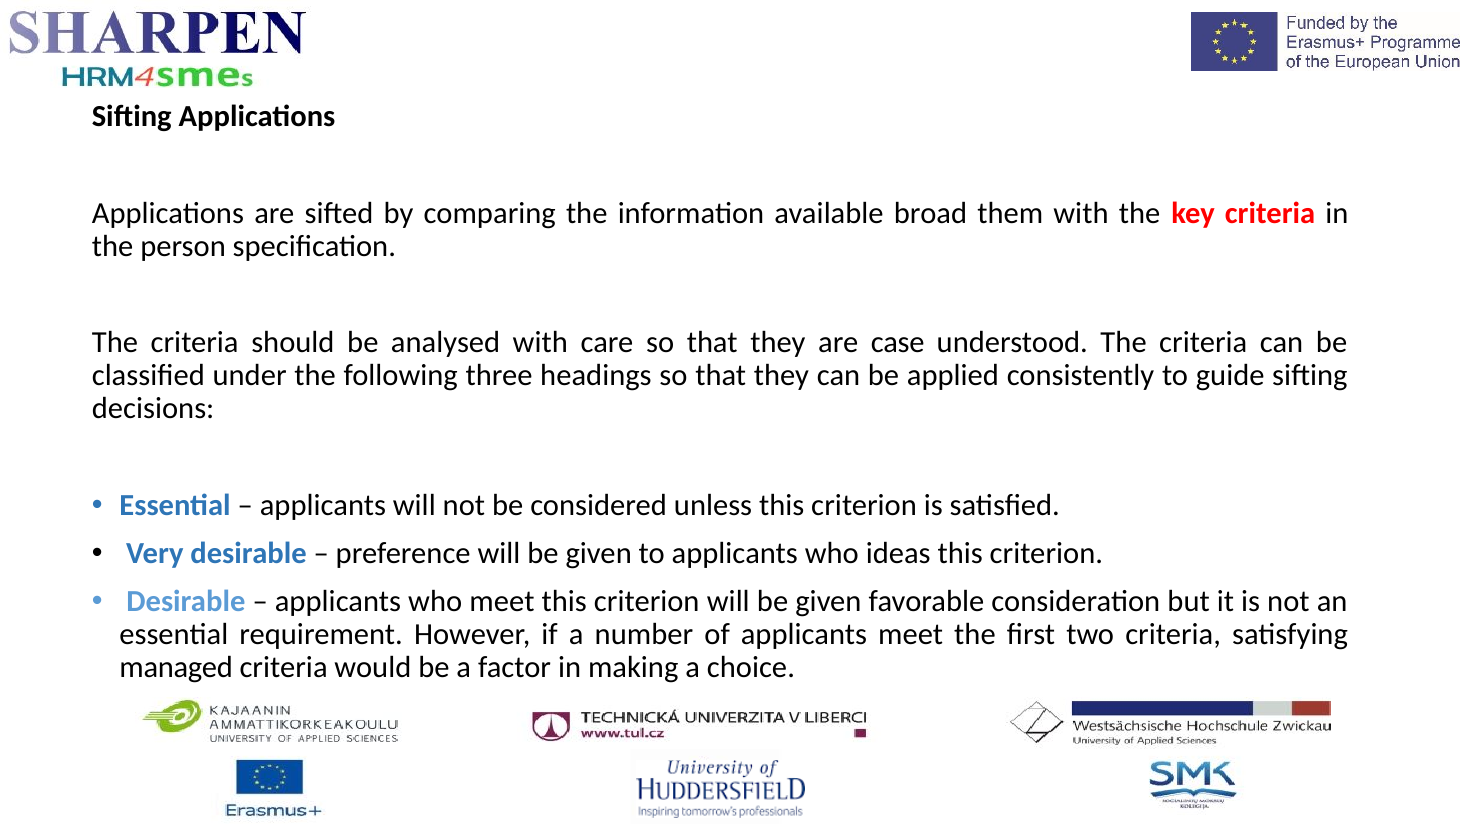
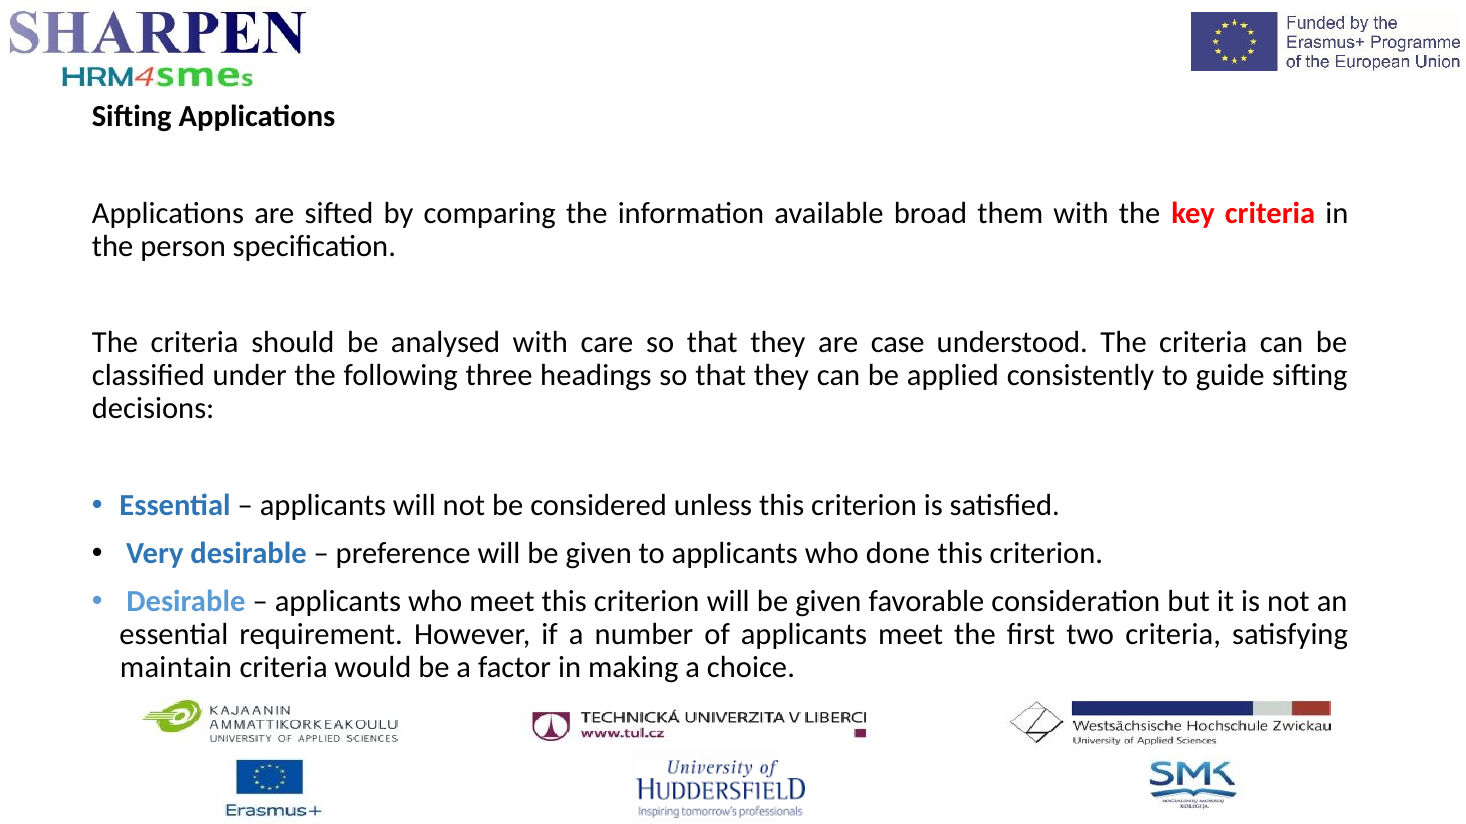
ideas: ideas -> done
managed: managed -> maintain
